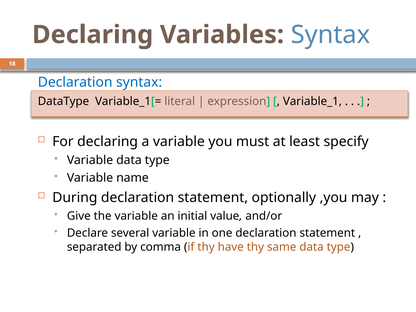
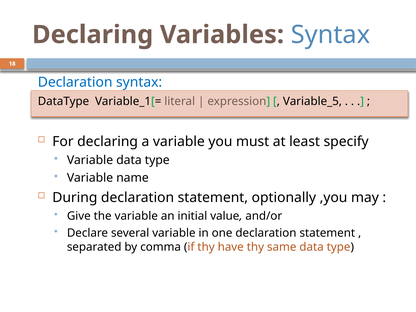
Variable_1: Variable_1 -> Variable_5
